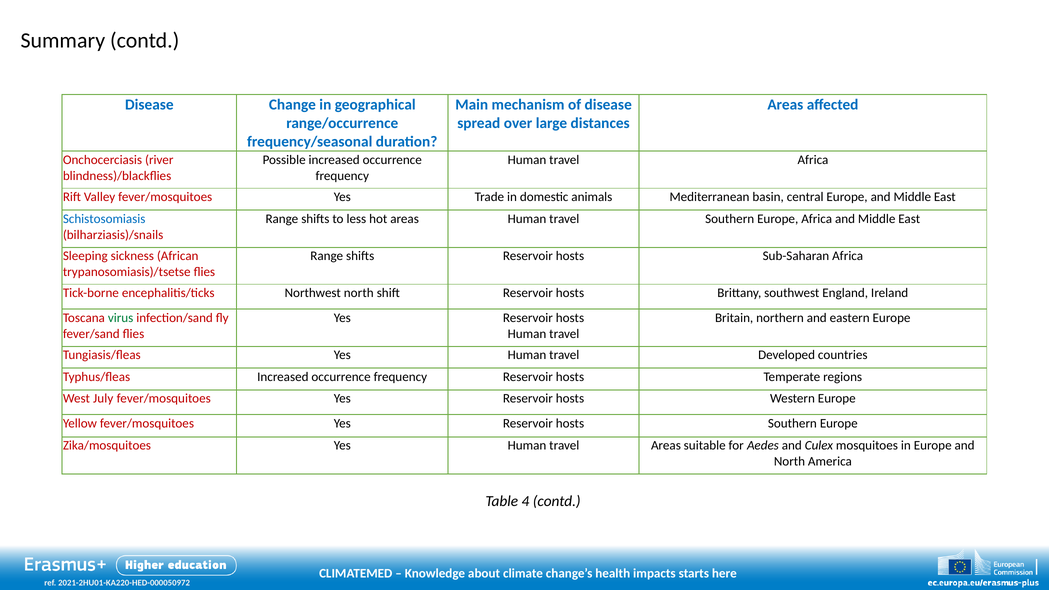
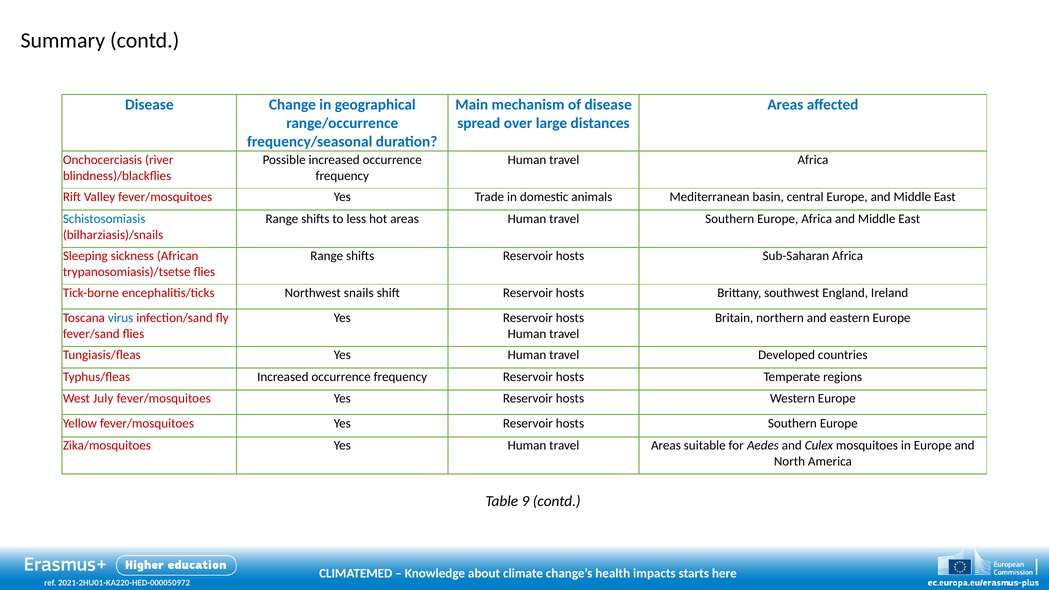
Northwest north: north -> snails
virus colour: green -> blue
4: 4 -> 9
